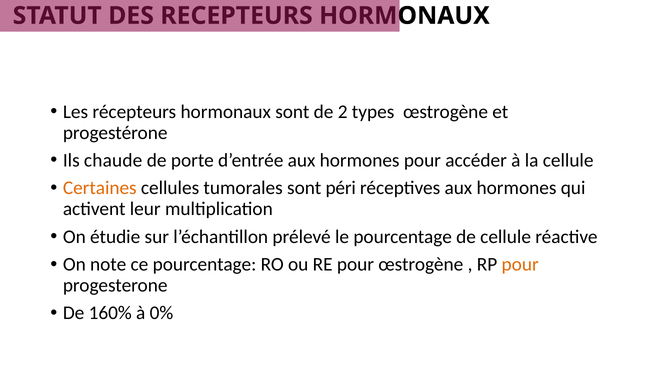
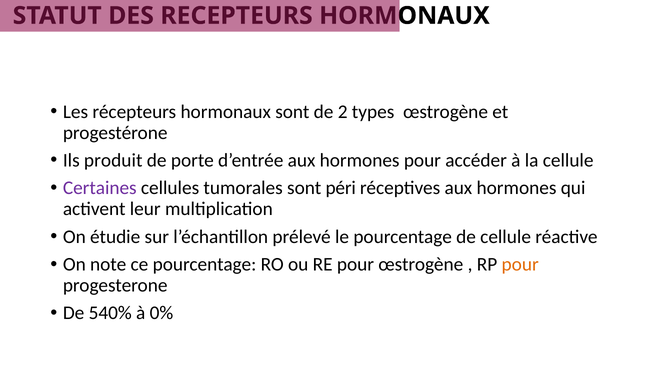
chaude: chaude -> produit
Certaines colour: orange -> purple
160%: 160% -> 540%
